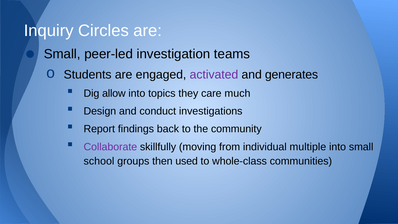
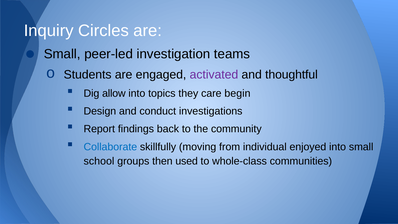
generates: generates -> thoughtful
much: much -> begin
Collaborate colour: purple -> blue
multiple: multiple -> enjoyed
